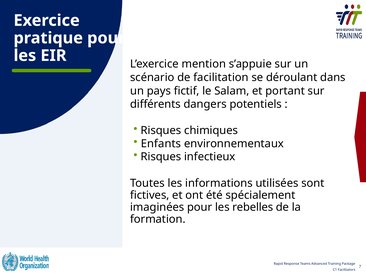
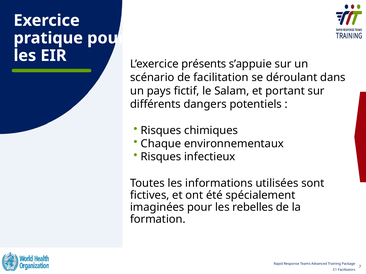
mention: mention -> présents
Enfants: Enfants -> Chaque
